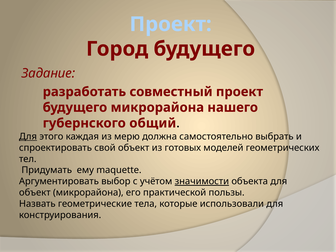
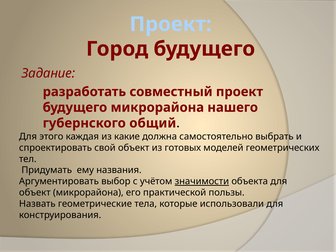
Для at (28, 137) underline: present -> none
мерю: мерю -> какие
maquette: maquette -> названия
